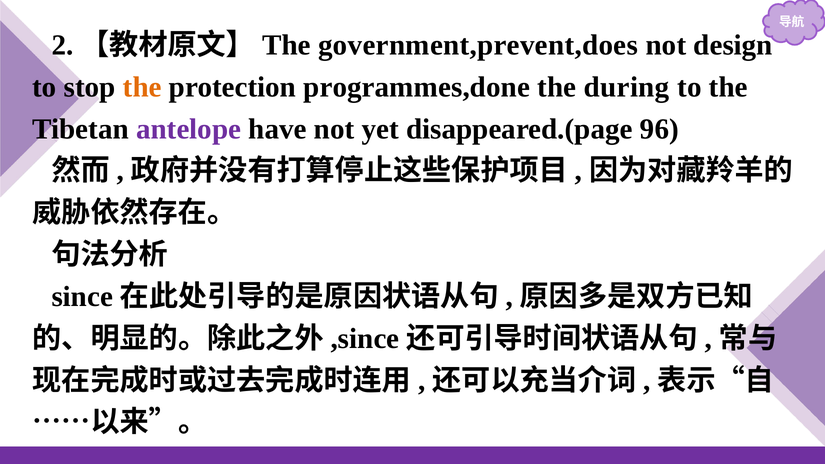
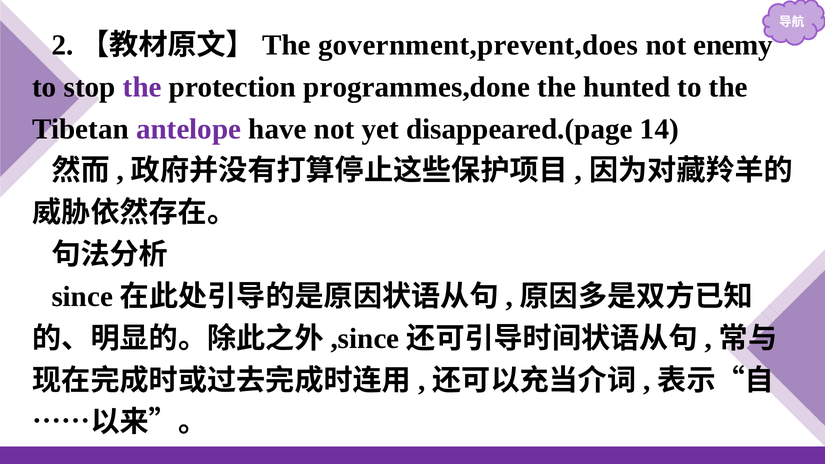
design: design -> enemy
the at (142, 87) colour: orange -> purple
during: during -> hunted
96: 96 -> 14
